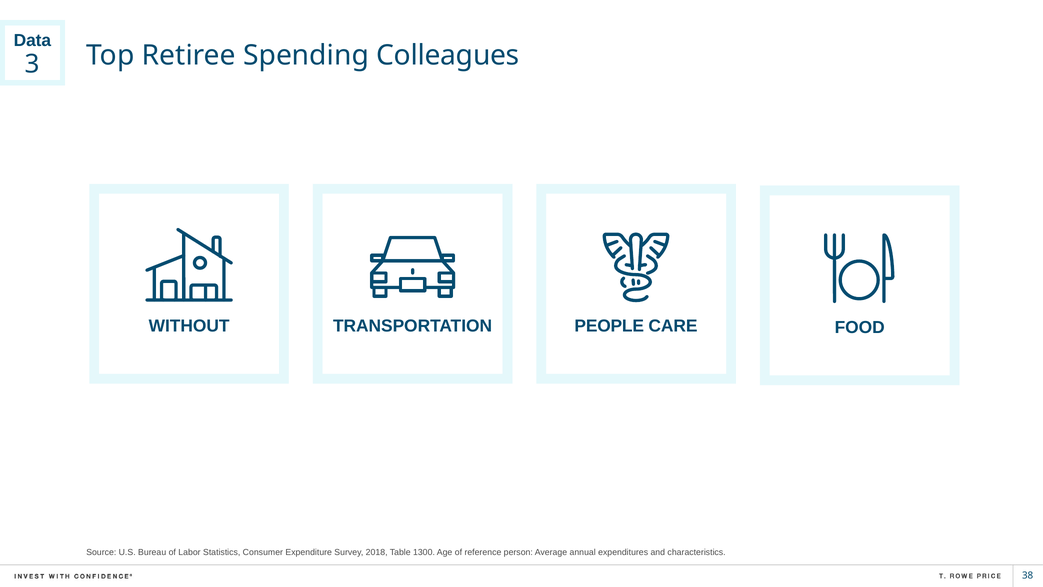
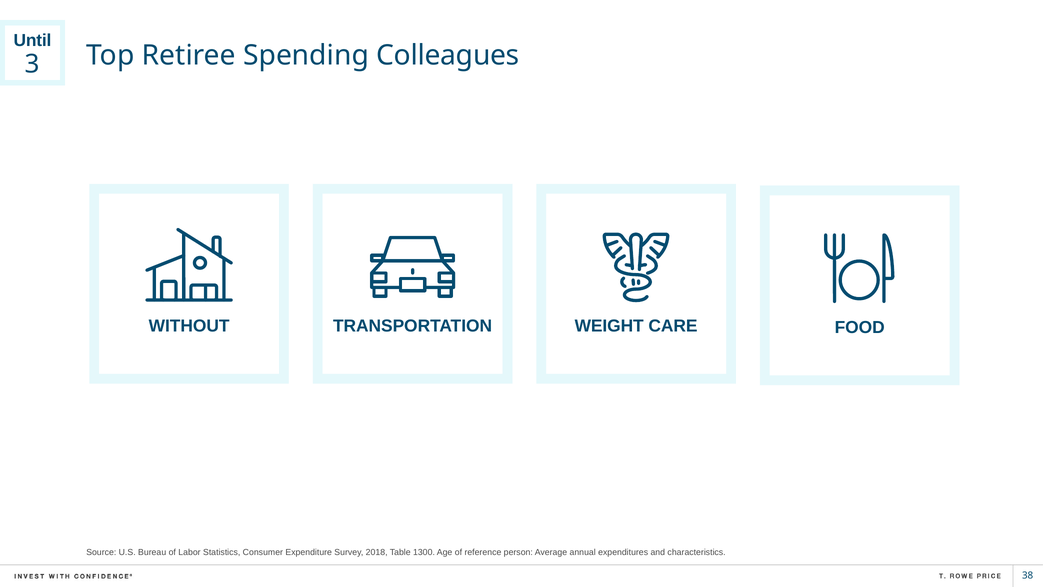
Data: Data -> Until
PEOPLE: PEOPLE -> WEIGHT
